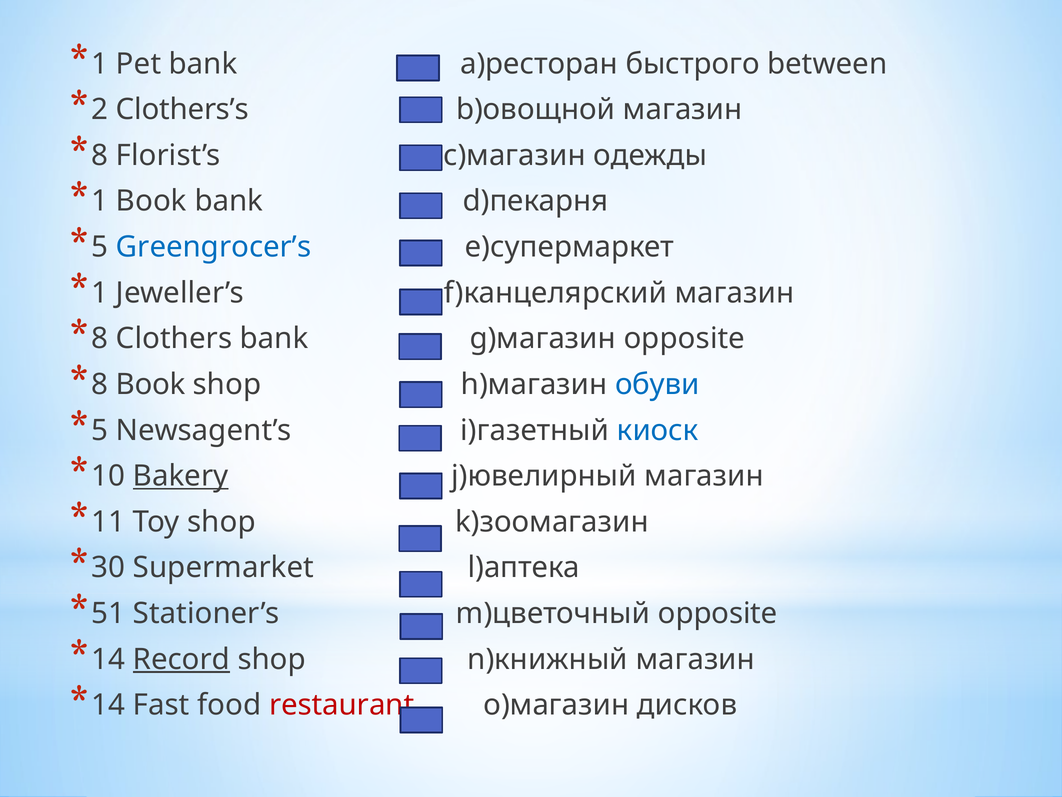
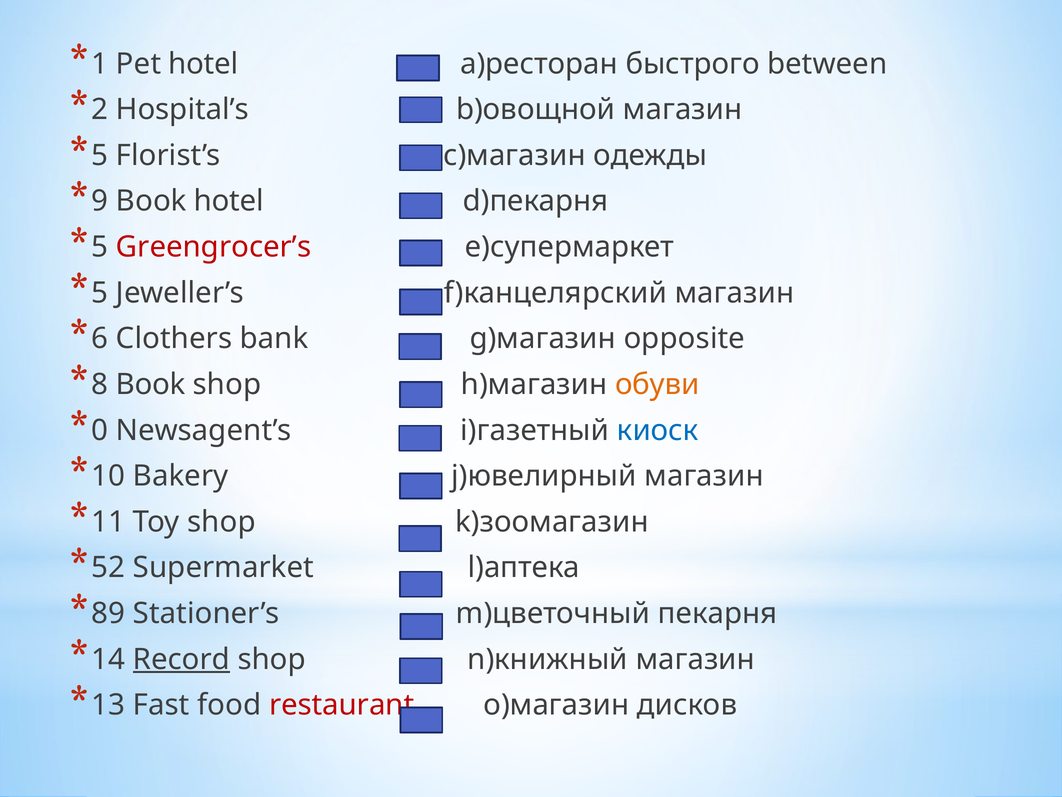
Pet bank: bank -> hotel
Clothers’s: Clothers’s -> Hospital’s
8 at (100, 155): 8 -> 5
1 at (100, 201): 1 -> 9
Book bank: bank -> hotel
Greengrocer’s colour: blue -> red
1 at (100, 293): 1 -> 5
8 at (100, 338): 8 -> 6
обуви colour: blue -> orange
5 at (100, 430): 5 -> 0
Bakery underline: present -> none
30: 30 -> 52
51: 51 -> 89
m)цветочный opposite: opposite -> пекарня
14 at (108, 705): 14 -> 13
